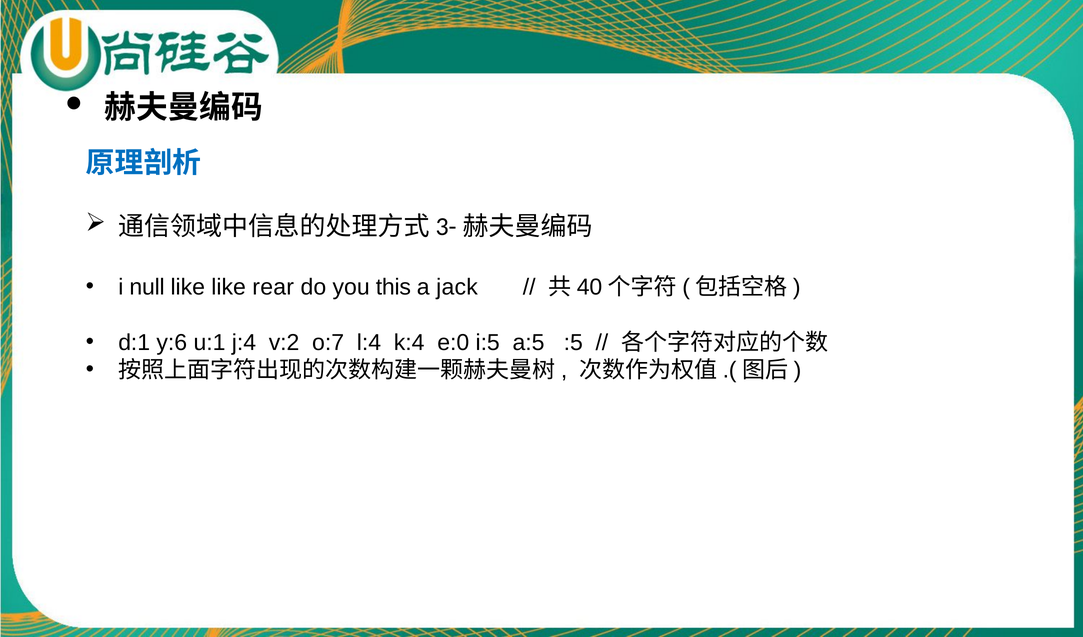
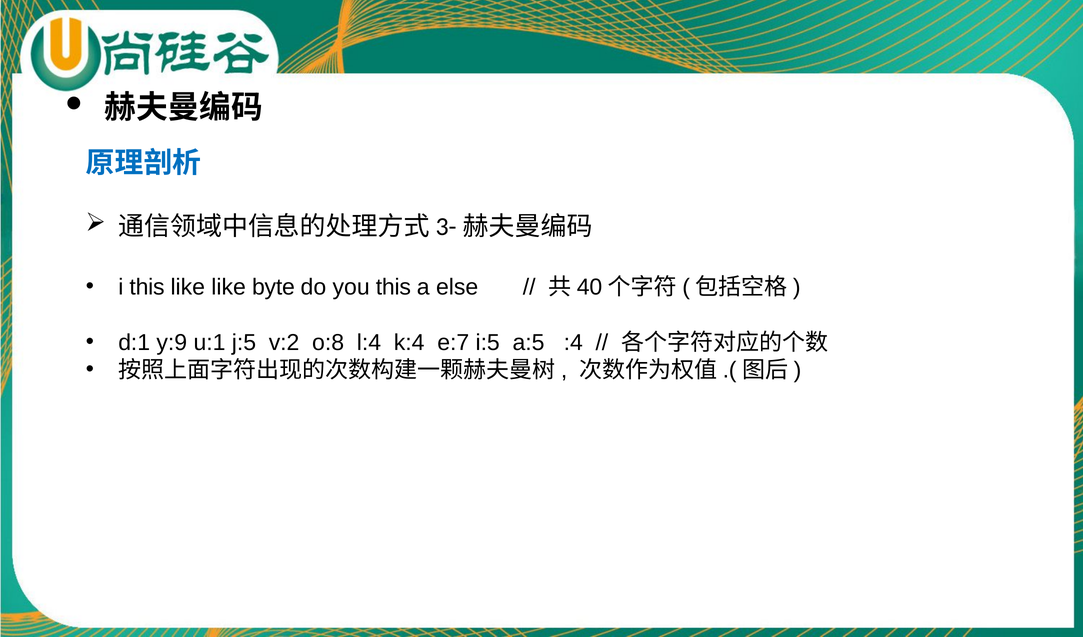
i null: null -> this
rear: rear -> byte
jack: jack -> else
y:6: y:6 -> y:9
j:4: j:4 -> j:5
o:7: o:7 -> o:8
e:0: e:0 -> e:7
:5: :5 -> :4
